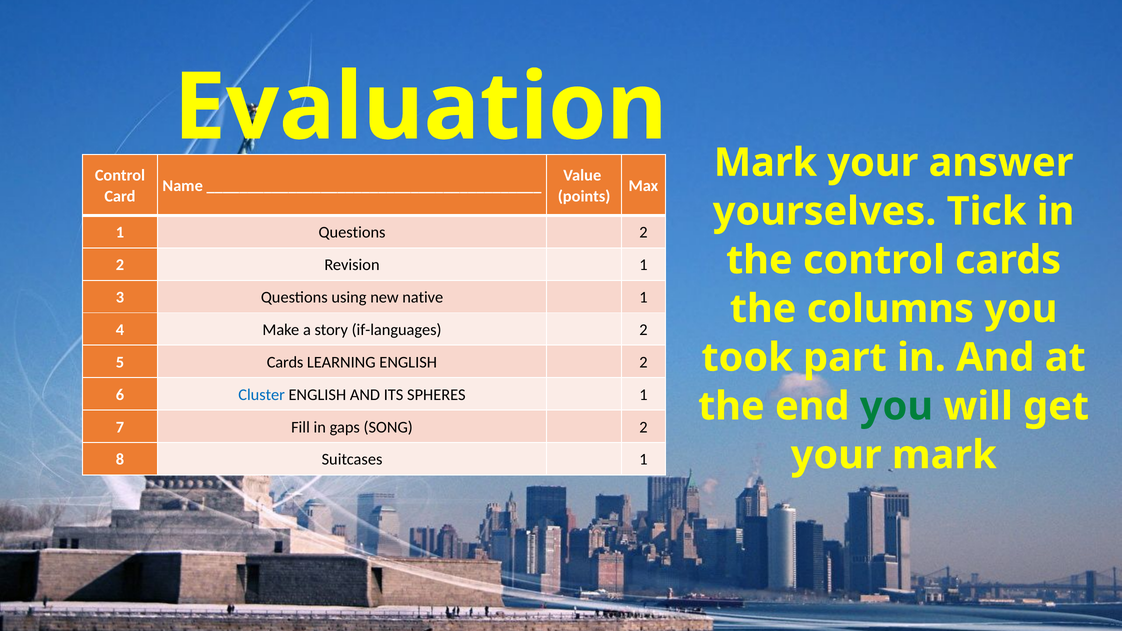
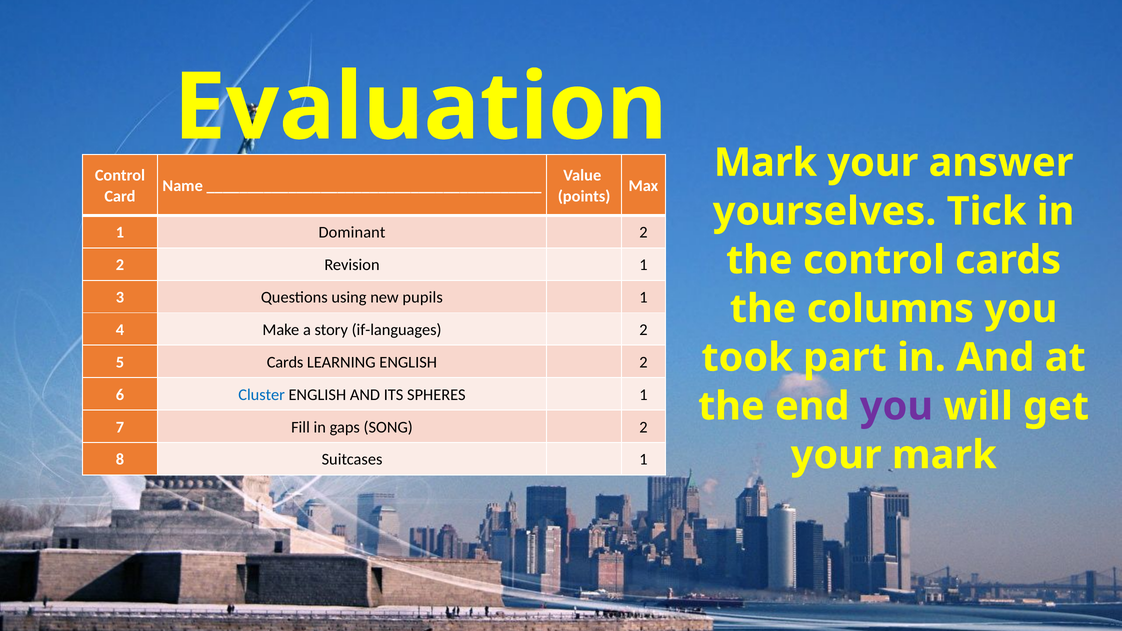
1 Questions: Questions -> Dominant
native: native -> pupils
you at (897, 406) colour: green -> purple
